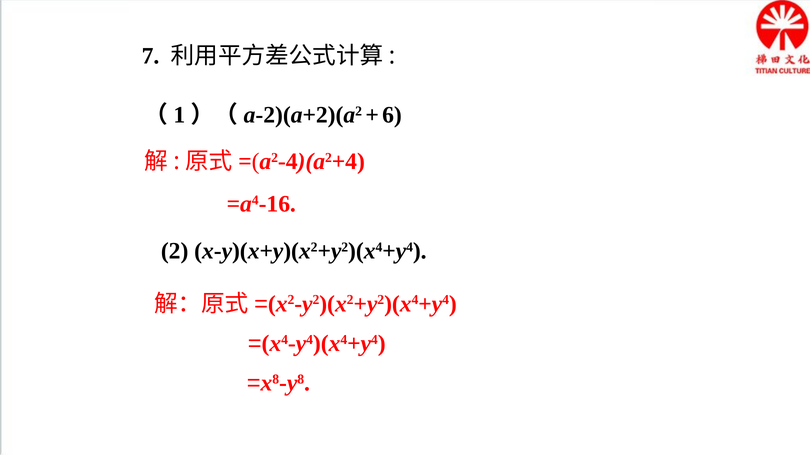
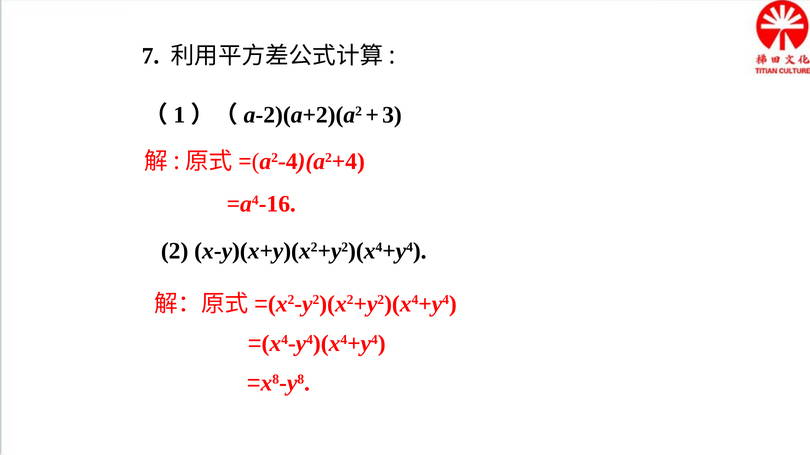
6: 6 -> 3
